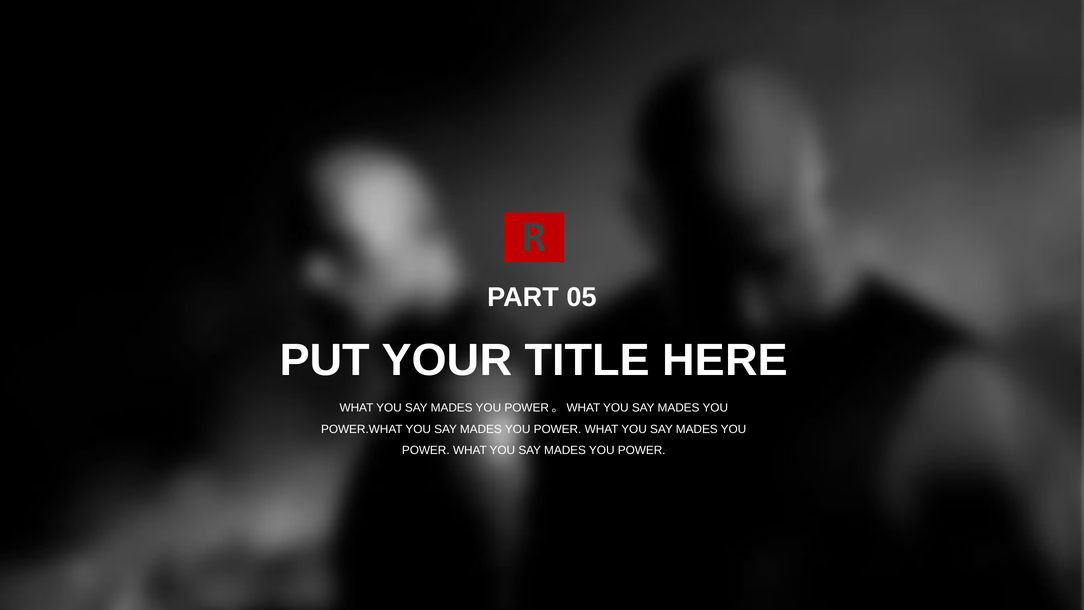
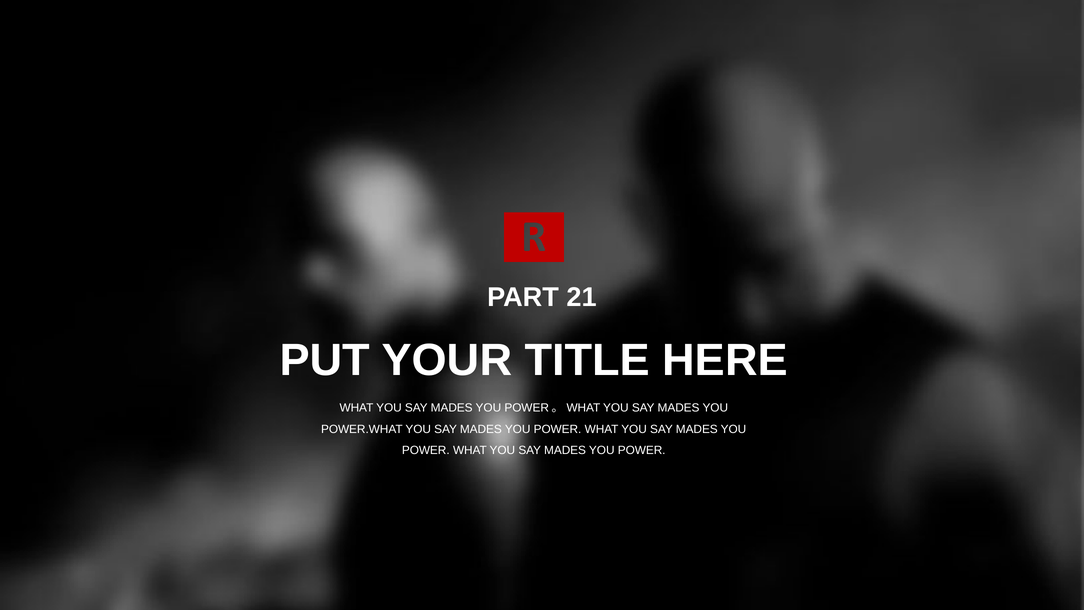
05: 05 -> 21
